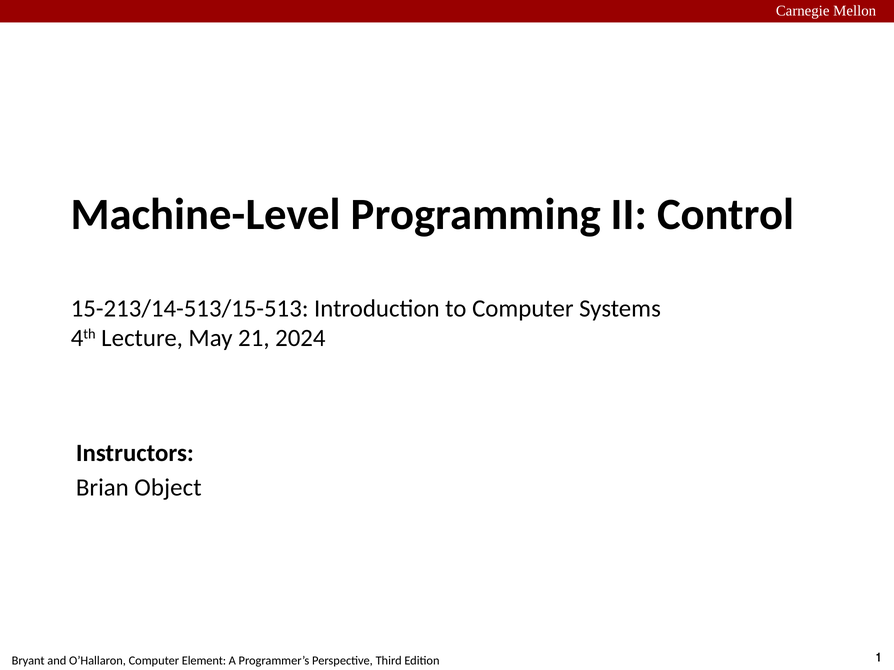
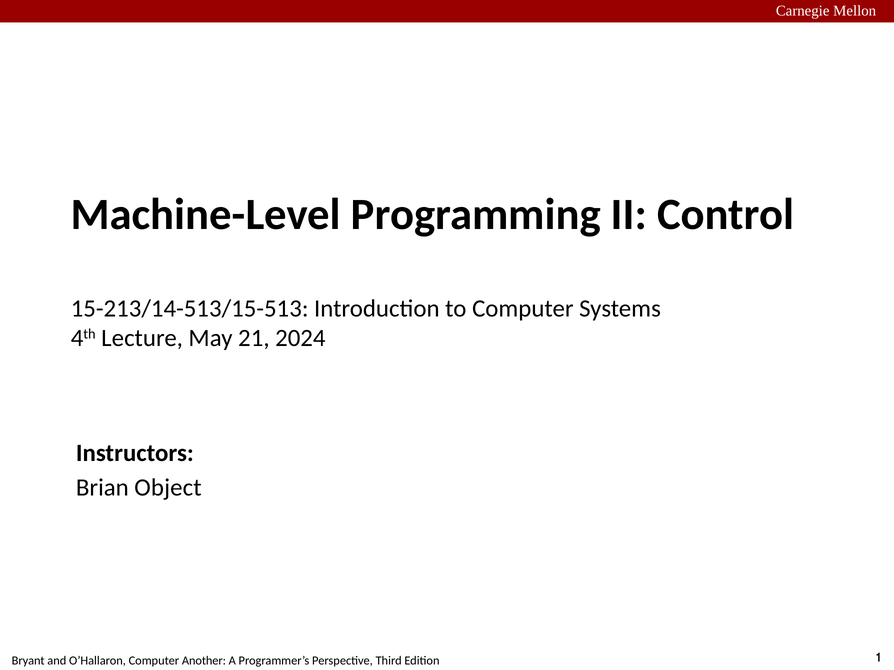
Element: Element -> Another
